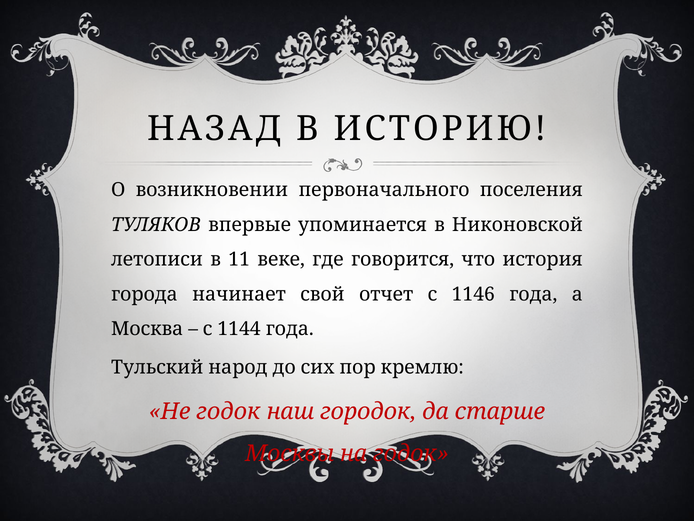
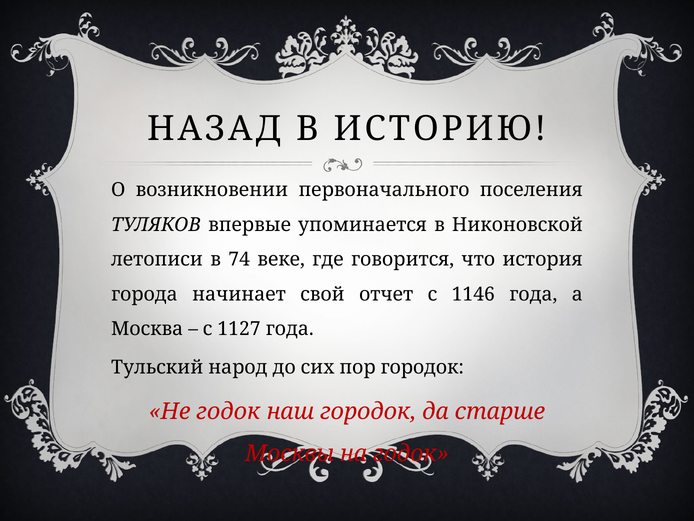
11: 11 -> 74
1144: 1144 -> 1127
пор кремлю: кремлю -> городок
